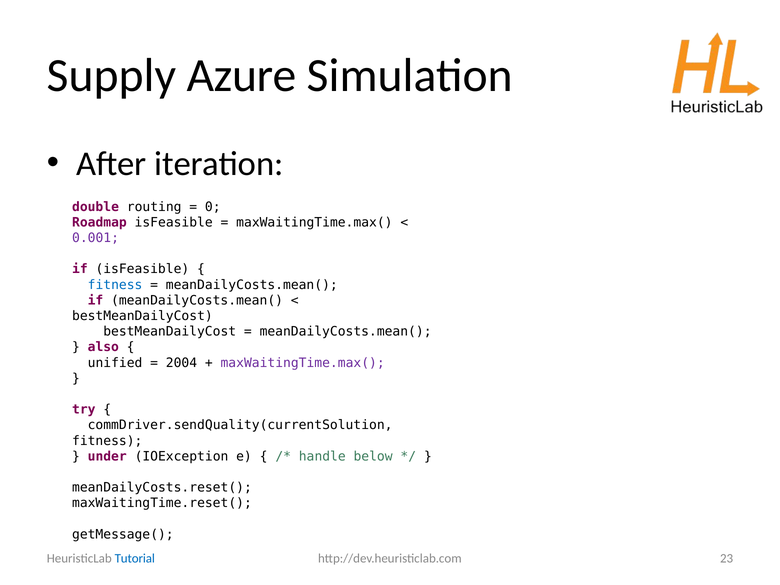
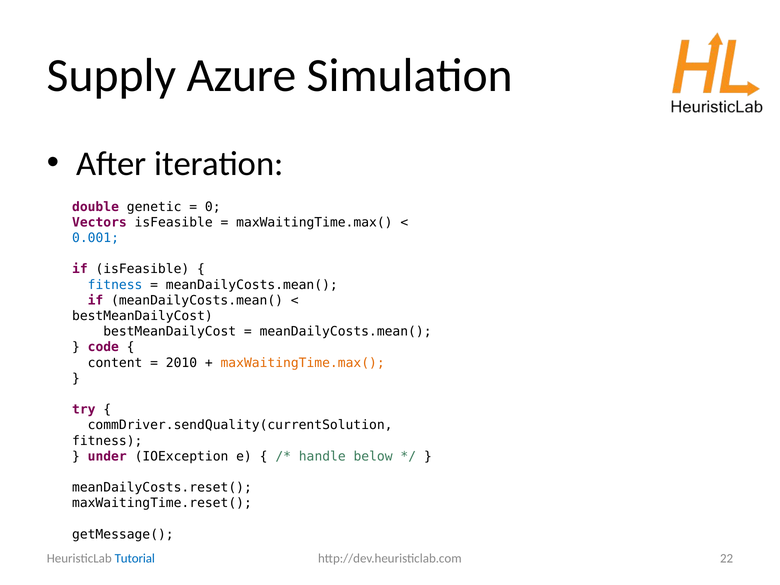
routing: routing -> genetic
Roadmap: Roadmap -> Vectors
0.001 colour: purple -> blue
also: also -> code
unified: unified -> content
2004: 2004 -> 2010
maxWaitingTime.max( at (303, 363) colour: purple -> orange
23: 23 -> 22
